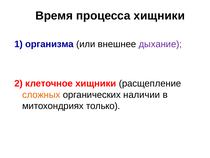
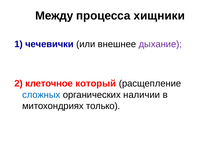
Время: Время -> Между
организма: организма -> чечевички
клеточное хищники: хищники -> который
сложных colour: orange -> blue
